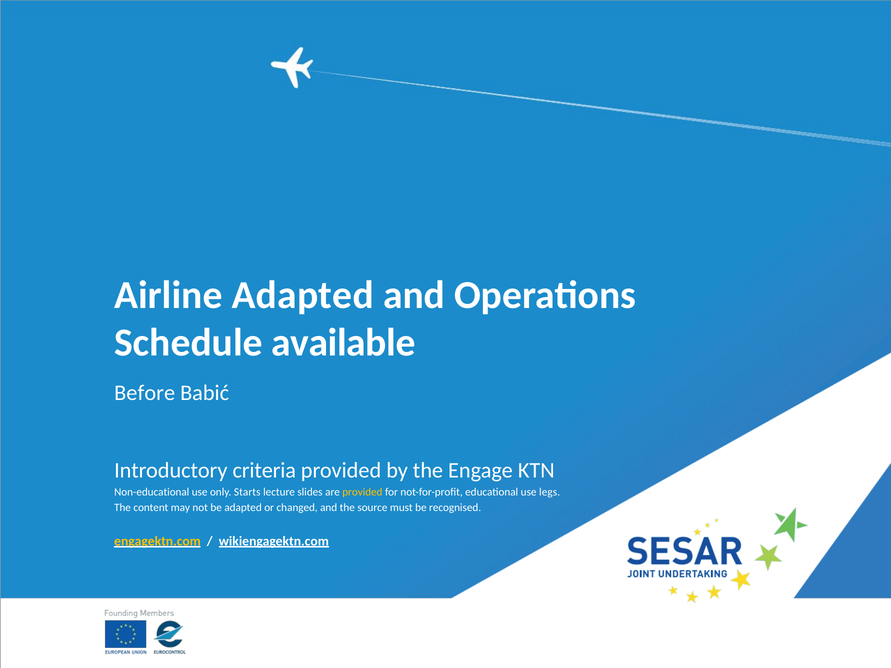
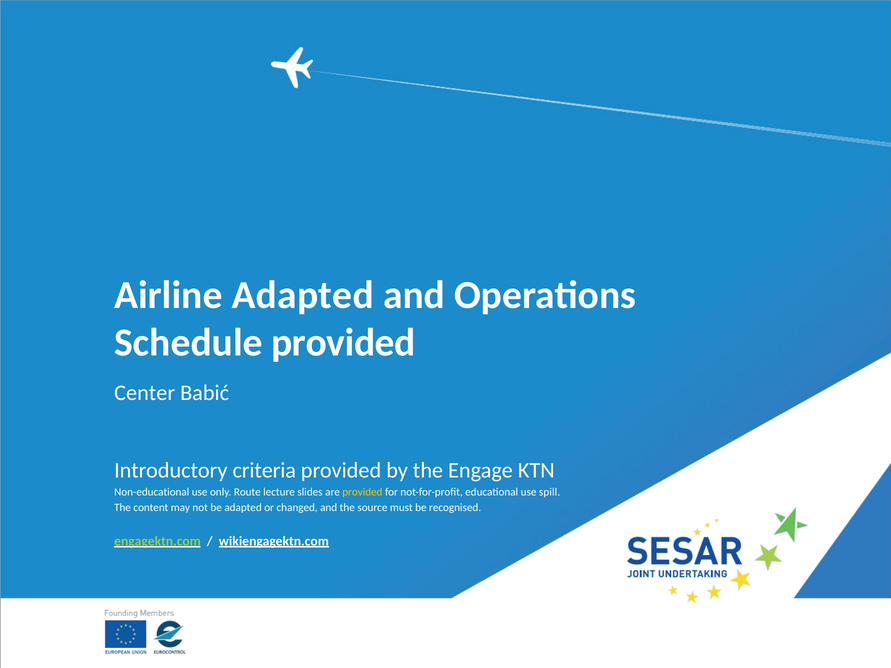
Schedule available: available -> provided
Before: Before -> Center
Starts: Starts -> Route
legs: legs -> spill
engagektn.com colour: yellow -> light green
